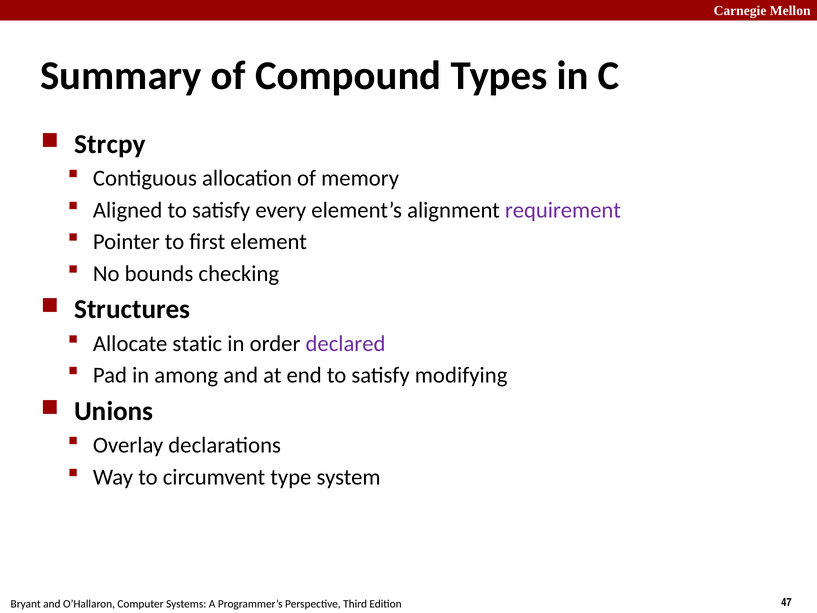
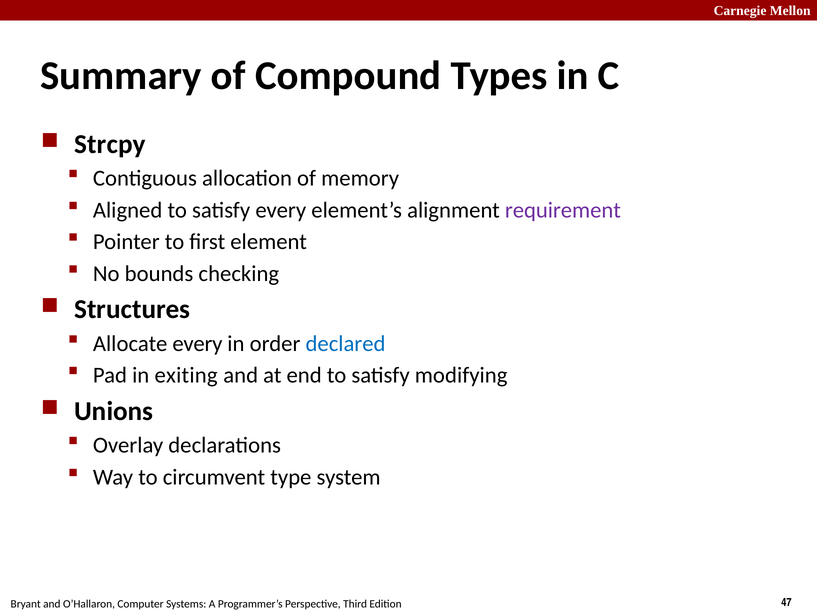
Allocate static: static -> every
declared colour: purple -> blue
among: among -> exiting
